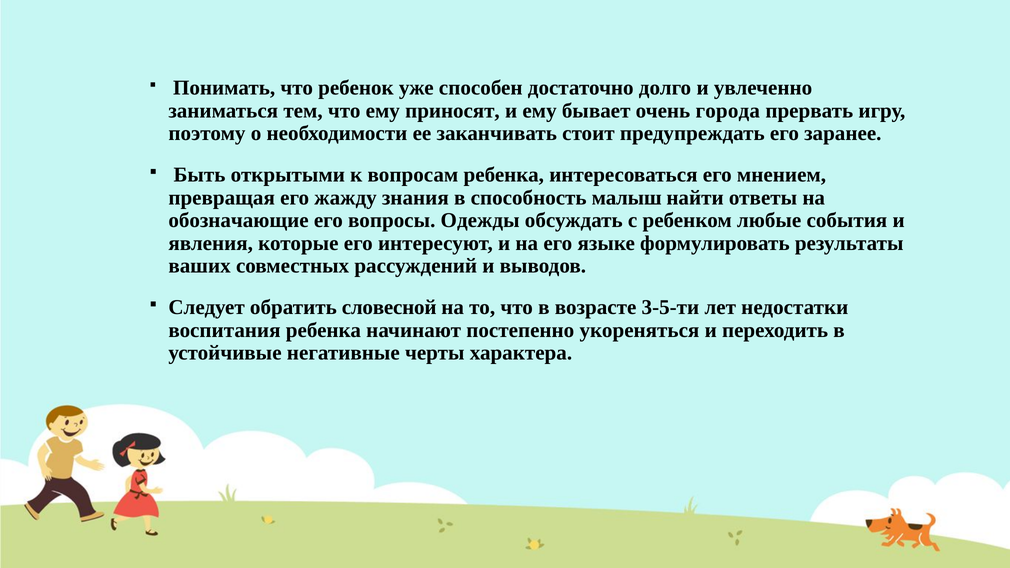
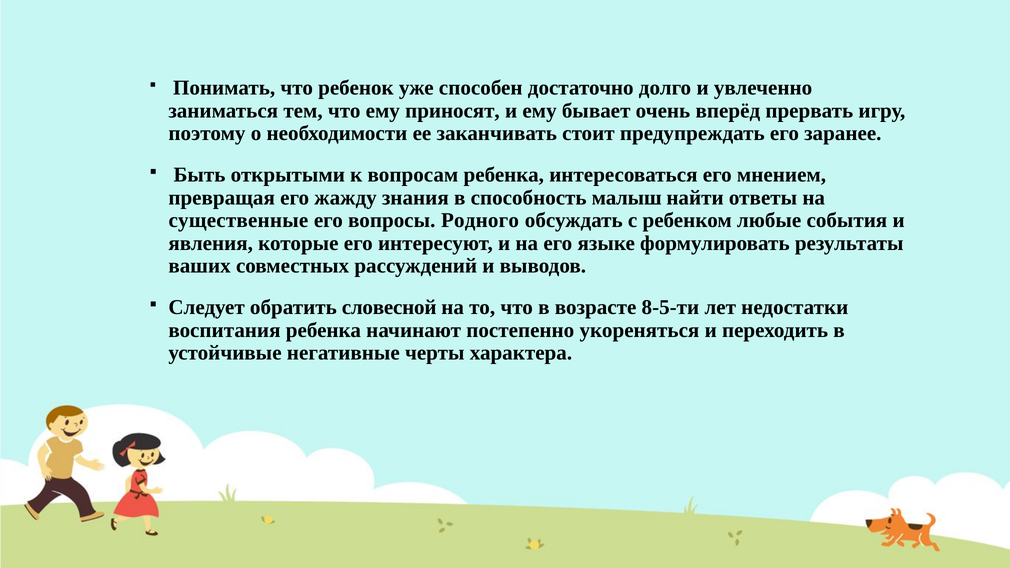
города: города -> вперёд
обозначающие: обозначающие -> существенные
Одежды: Одежды -> Родного
3-5-ти: 3-5-ти -> 8-5-ти
